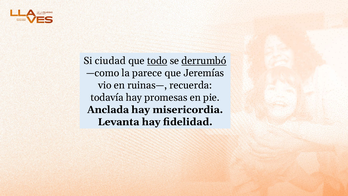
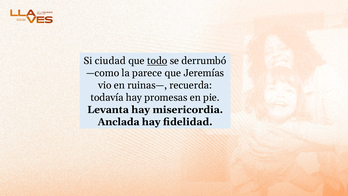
derrumbó underline: present -> none
Anclada: Anclada -> Levanta
Levanta: Levanta -> Anclada
